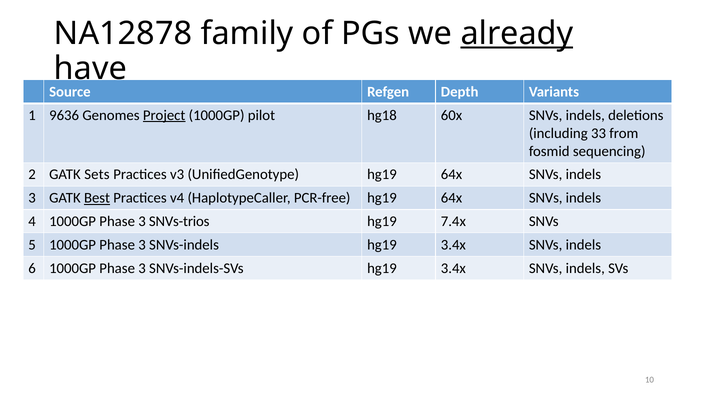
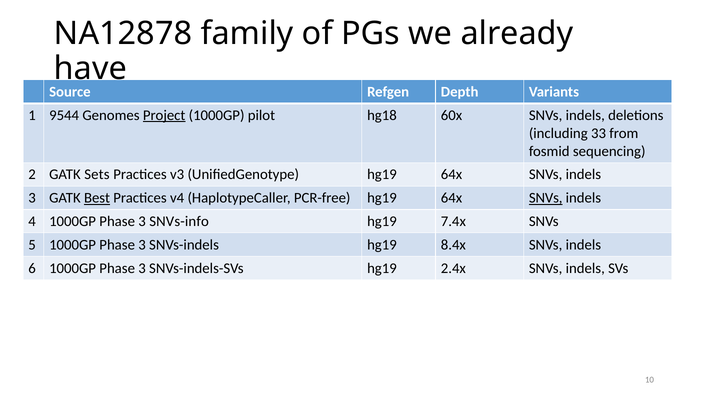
already underline: present -> none
9636: 9636 -> 9544
SNVs at (546, 198) underline: none -> present
SNVs-trios: SNVs-trios -> SNVs-info
SNVs-indels hg19 3.4x: 3.4x -> 8.4x
SNVs-indels-SVs hg19 3.4x: 3.4x -> 2.4x
